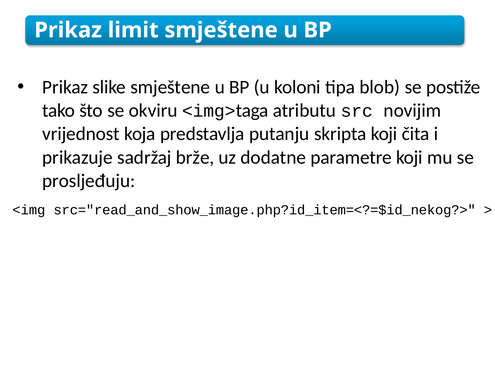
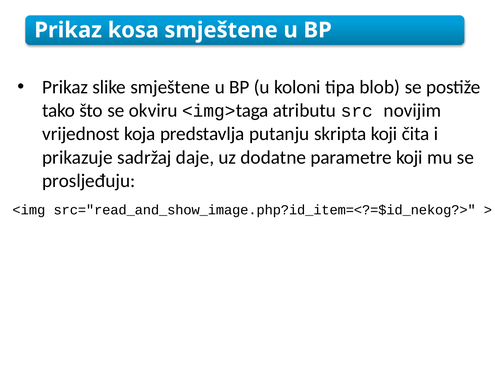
limit: limit -> kosa
brže: brže -> daje
